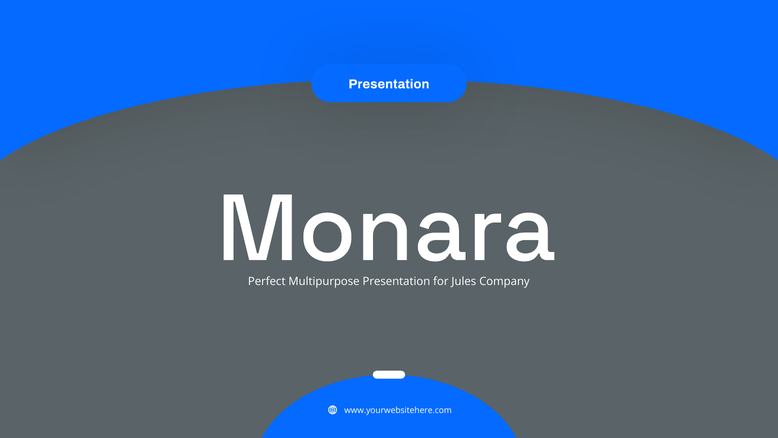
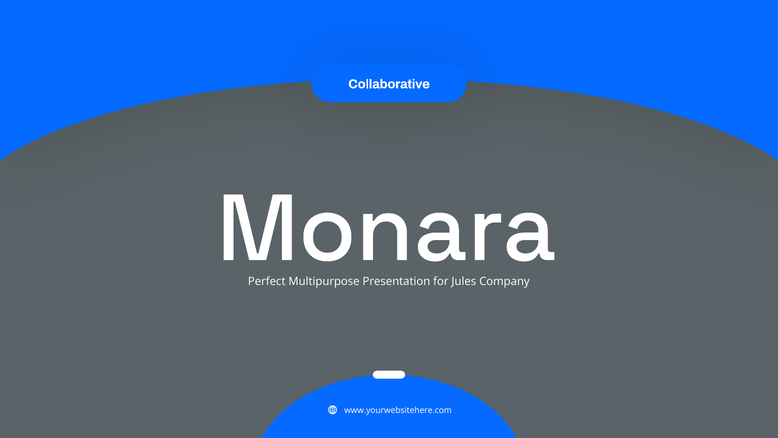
Presentation at (389, 84): Presentation -> Collaborative
